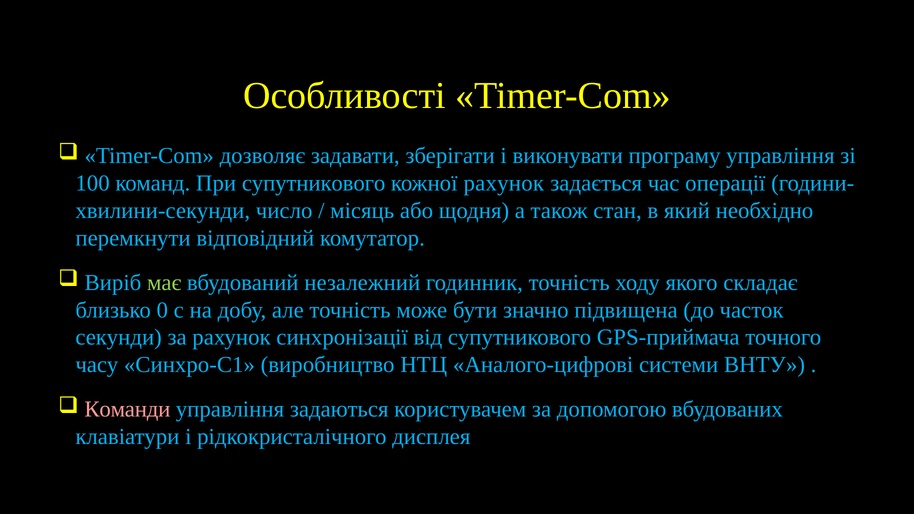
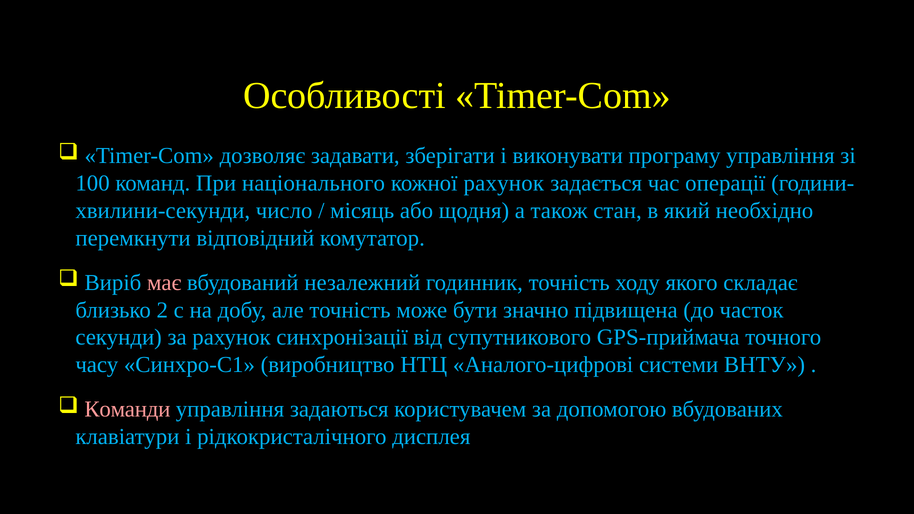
При супутникового: супутникового -> національного
має colour: light green -> pink
0: 0 -> 2
